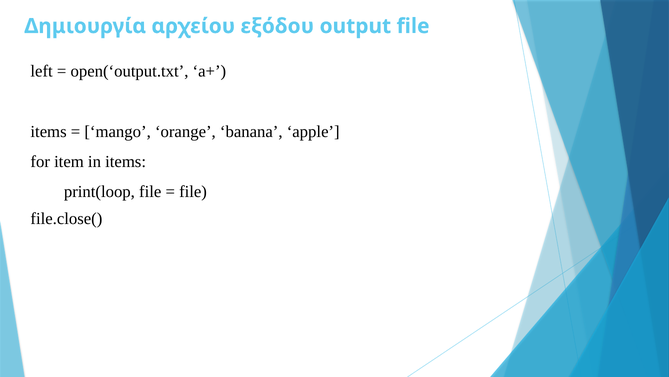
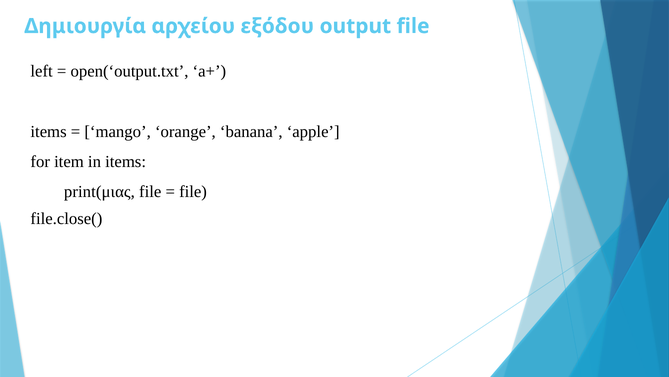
print(loop: print(loop -> print(μιας
